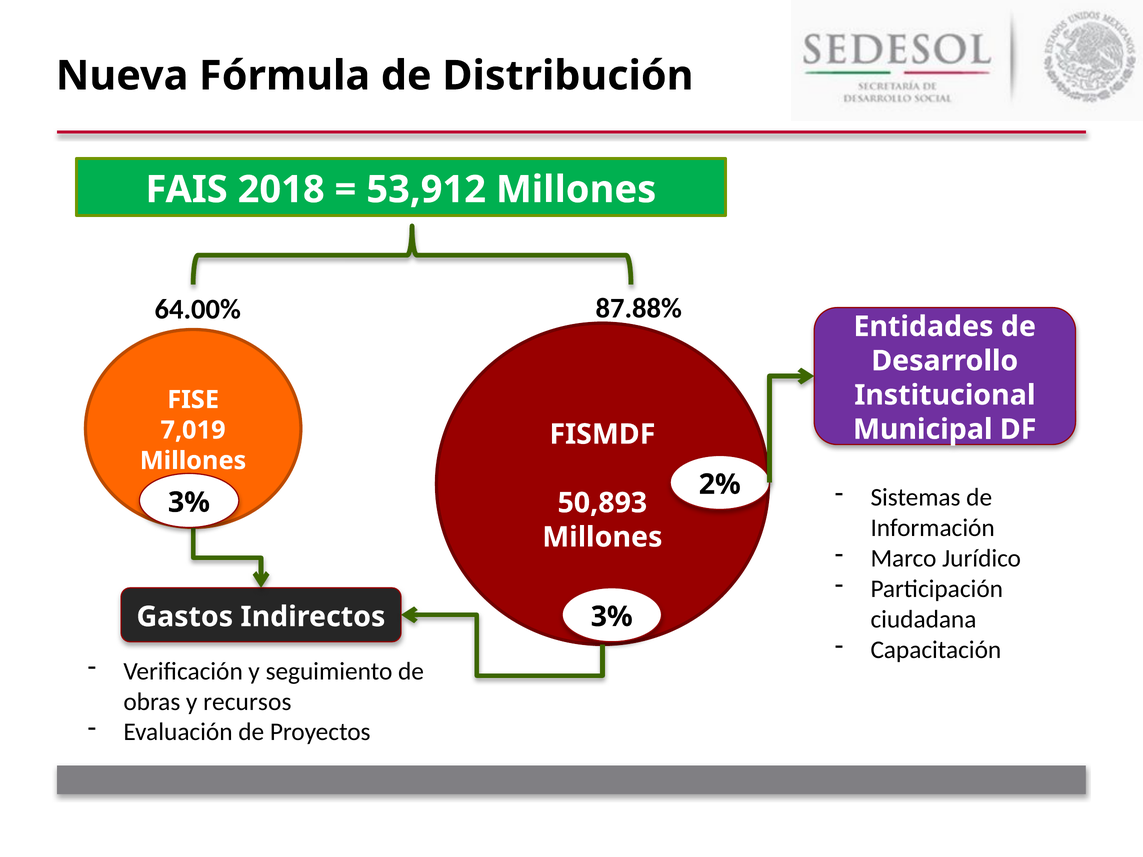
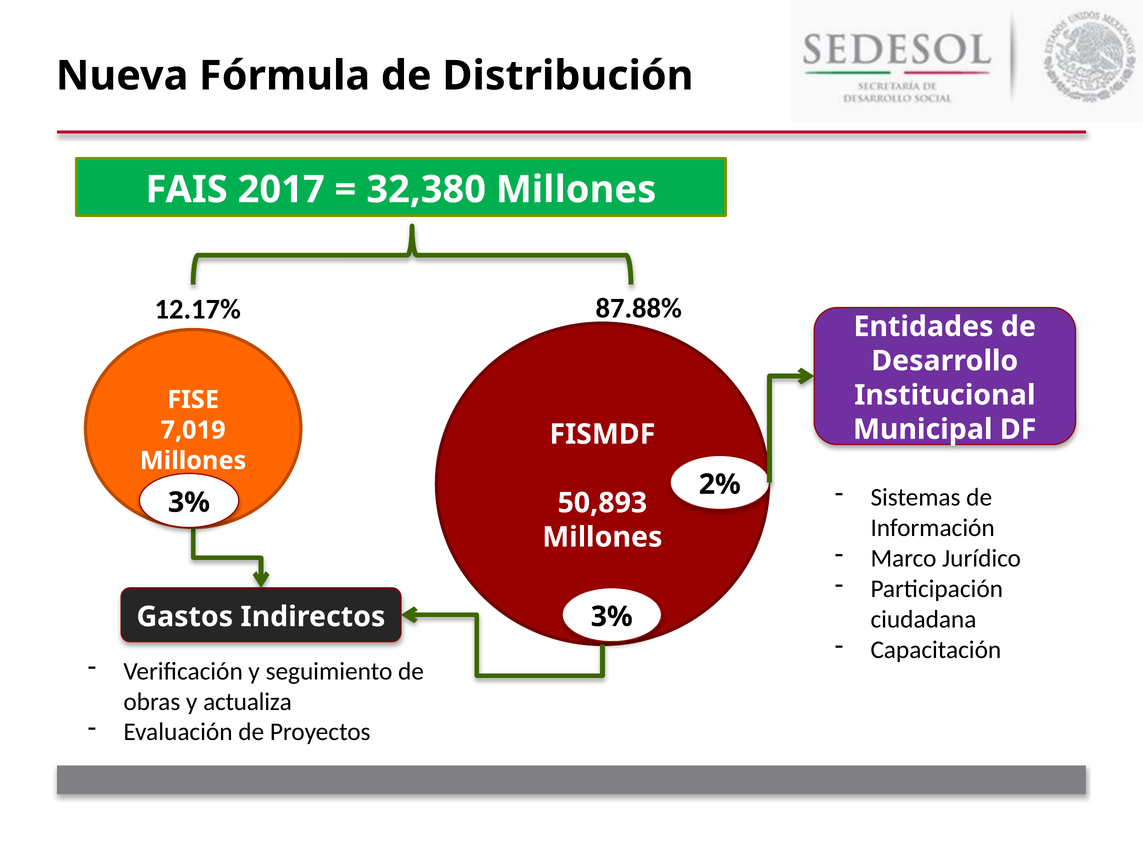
2018: 2018 -> 2017
53,912: 53,912 -> 32,380
64.00%: 64.00% -> 12.17%
recursos: recursos -> actualiza
